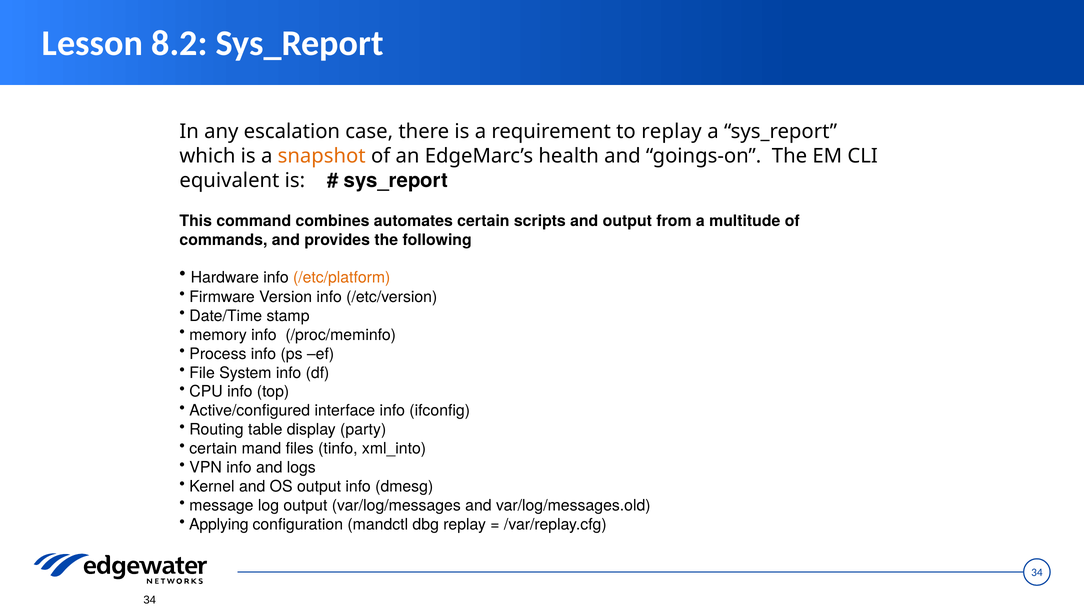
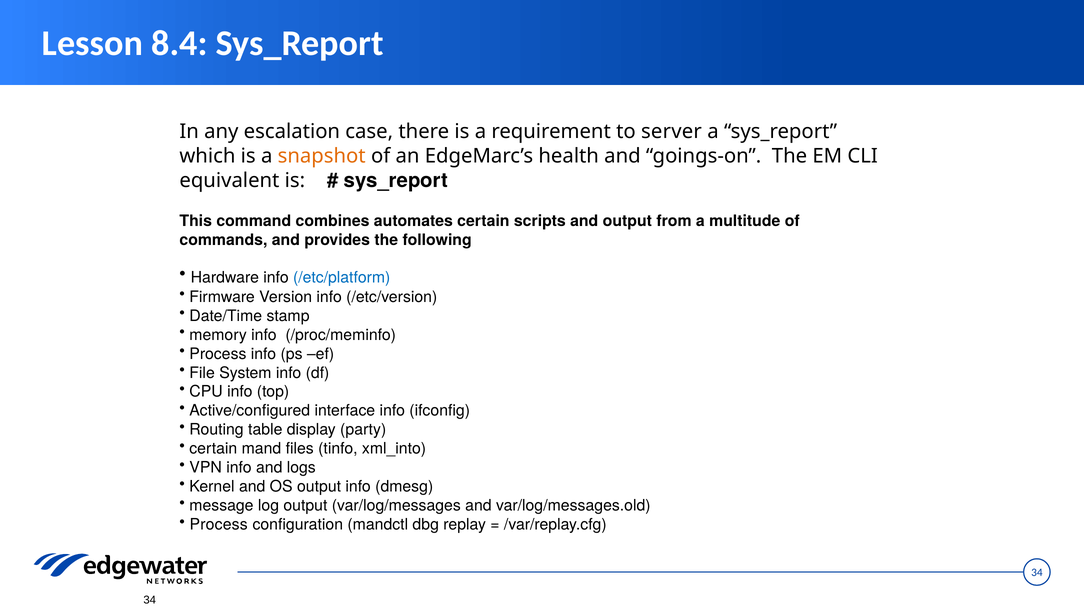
8.2: 8.2 -> 8.4
to replay: replay -> server
/etc/platform colour: orange -> blue
Applying at (219, 524): Applying -> Process
